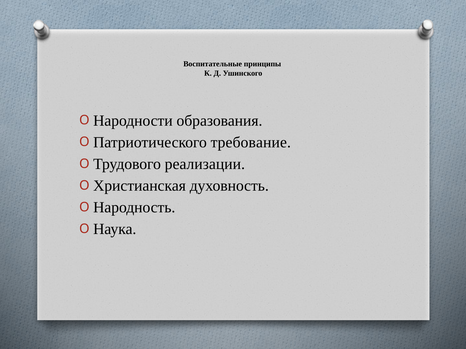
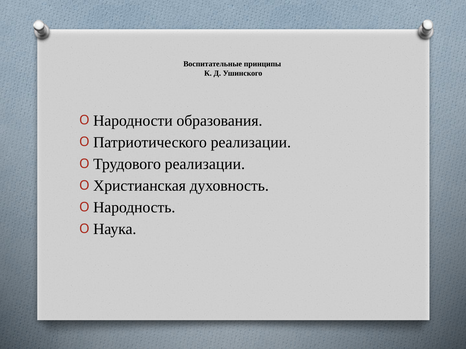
Патриотического требование: требование -> реализации
